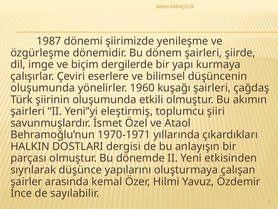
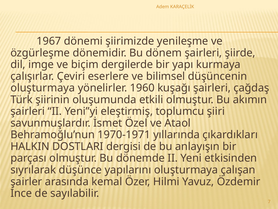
1987: 1987 -> 1967
oluşumunda at (43, 88): oluşumunda -> oluşturmaya
